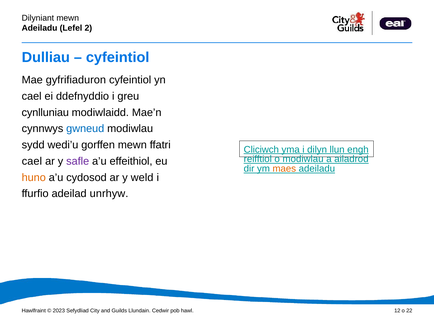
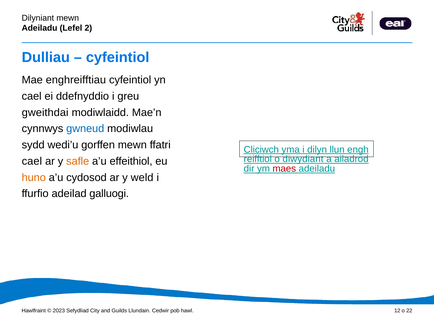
gyfrifiaduron: gyfrifiaduron -> enghreifftiau
cynlluniau: cynlluniau -> gweithdai
o modiwlau: modiwlau -> diwydiant
safle colour: purple -> orange
maes colour: orange -> red
unrhyw: unrhyw -> galluogi
